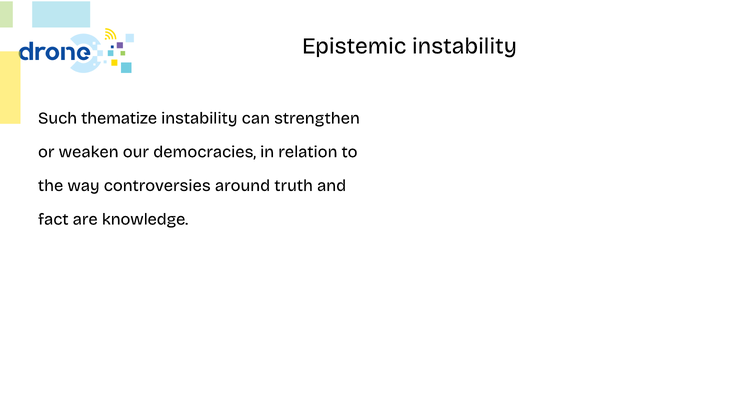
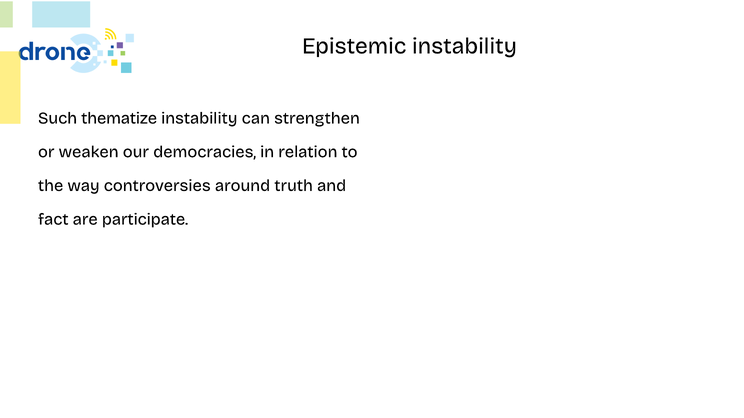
knowledge: knowledge -> participate
